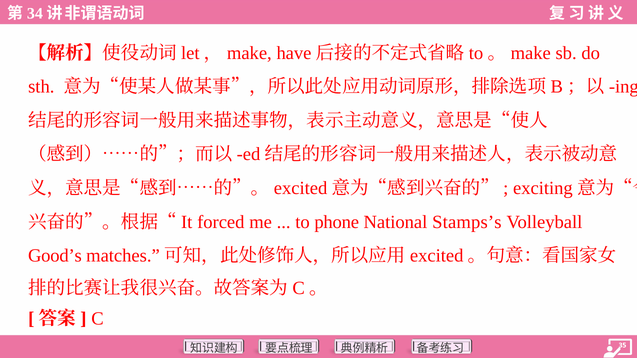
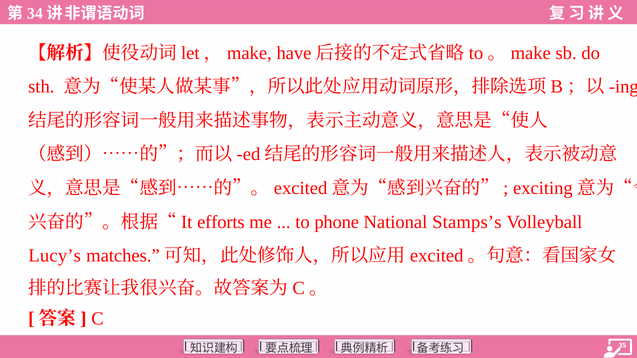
forced: forced -> efforts
Good’s: Good’s -> Lucy’s
